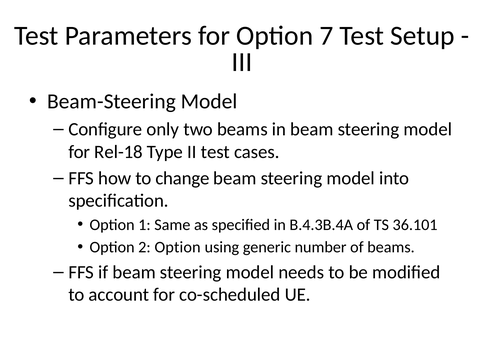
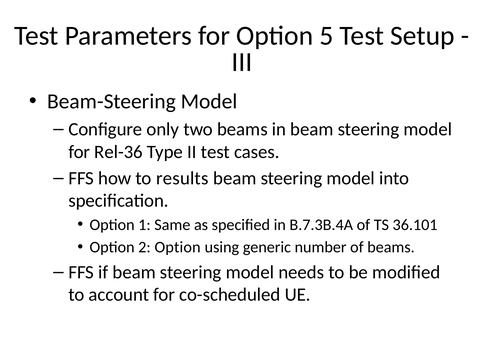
7: 7 -> 5
Rel-18: Rel-18 -> Rel-36
change: change -> results
B.4.3B.4A: B.4.3B.4A -> B.7.3B.4A
